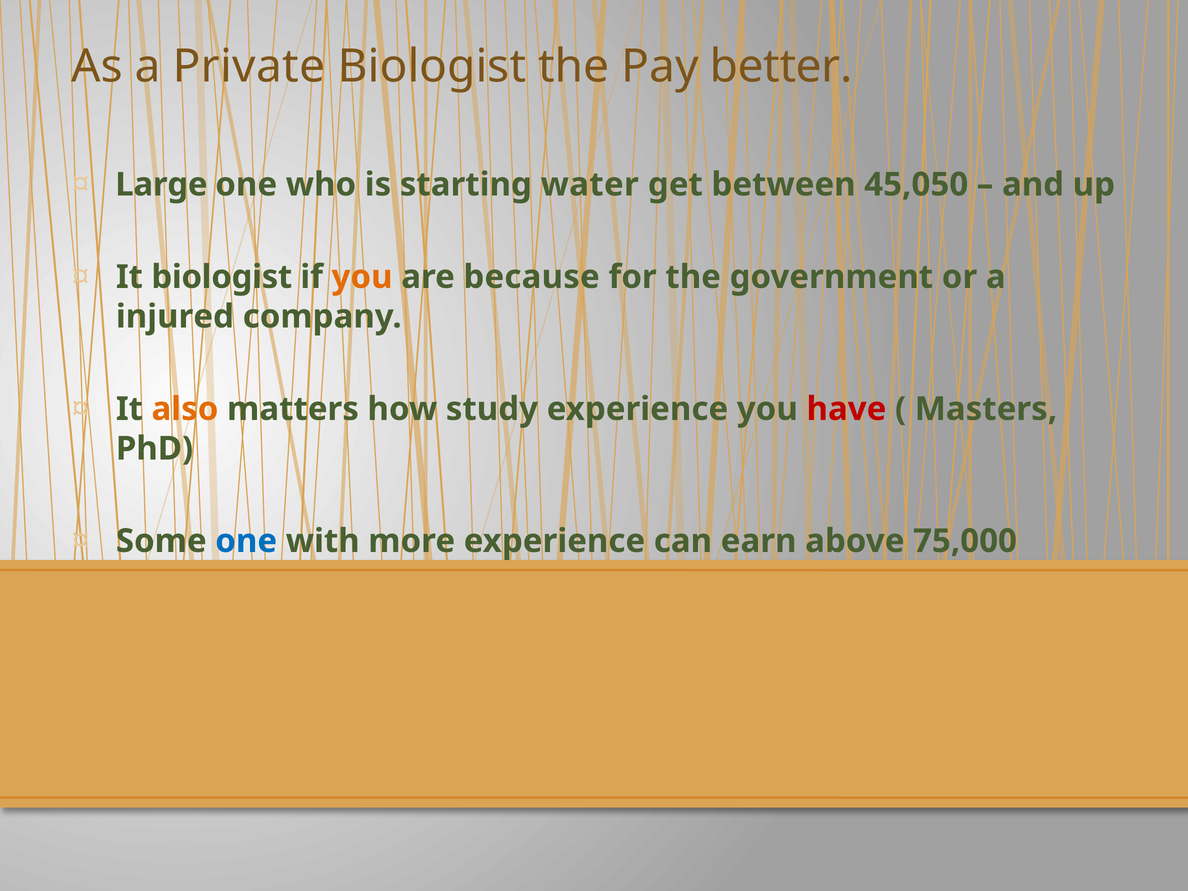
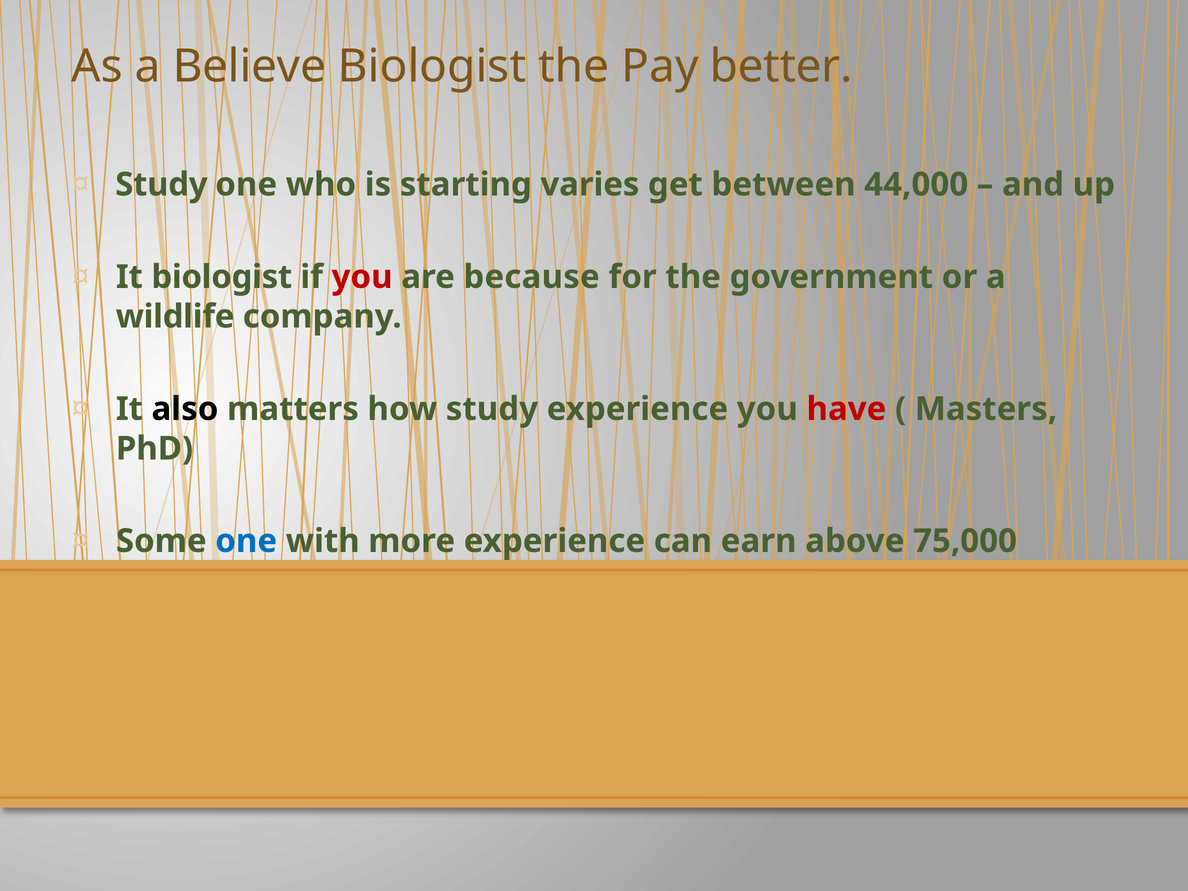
Private: Private -> Believe
Large at (161, 185): Large -> Study
water: water -> varies
45,050: 45,050 -> 44,000
you at (362, 277) colour: orange -> red
injured: injured -> wildlife
also colour: orange -> black
